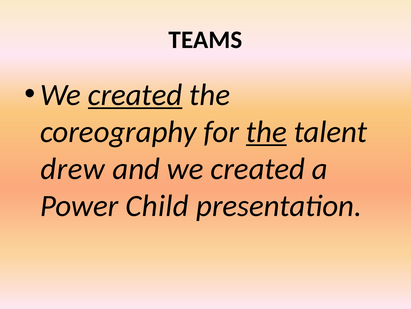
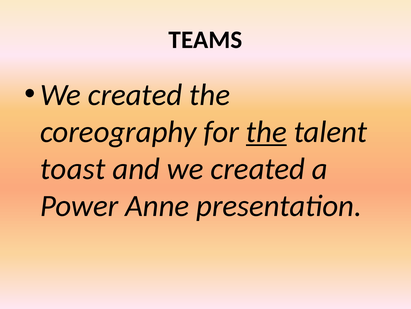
created at (135, 95) underline: present -> none
drew: drew -> toast
Child: Child -> Anne
